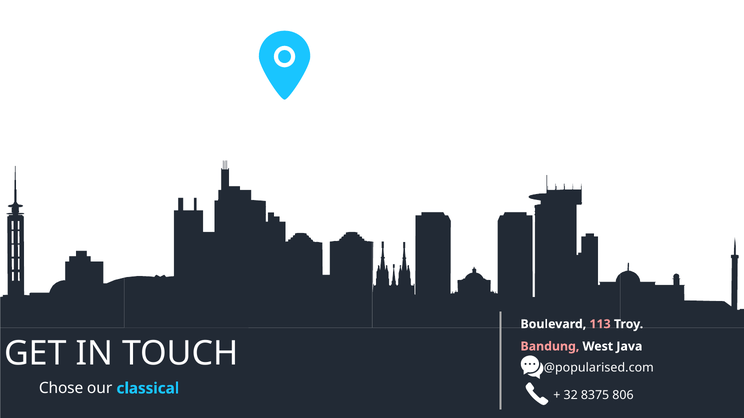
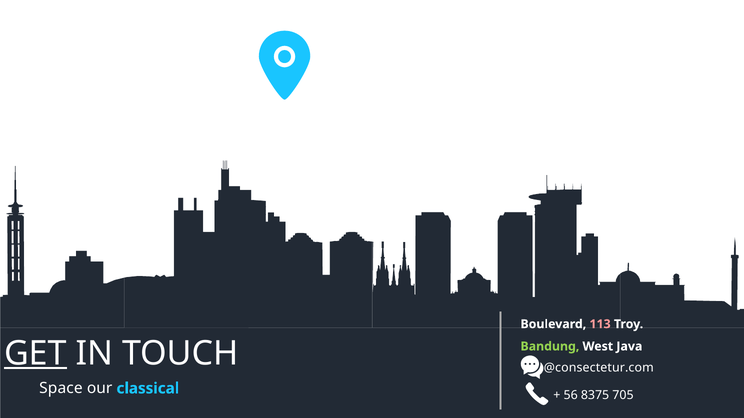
GET underline: none -> present
Bandung colour: pink -> light green
@popularised.com: @popularised.com -> @consectetur.com
Chose: Chose -> Space
32: 32 -> 56
806: 806 -> 705
